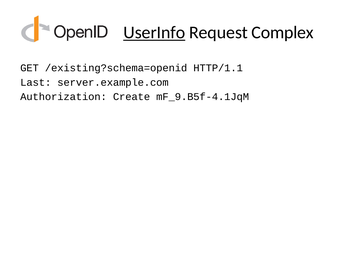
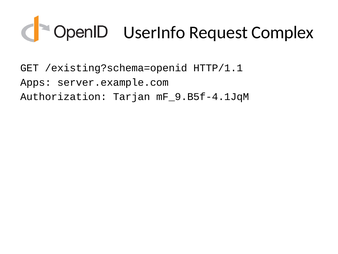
UserInfo underline: present -> none
Last: Last -> Apps
Create: Create -> Tarjan
